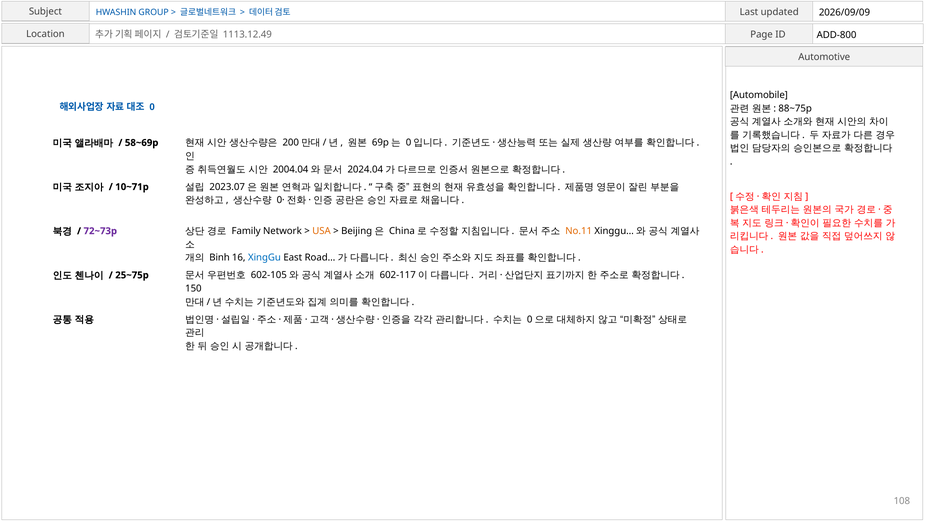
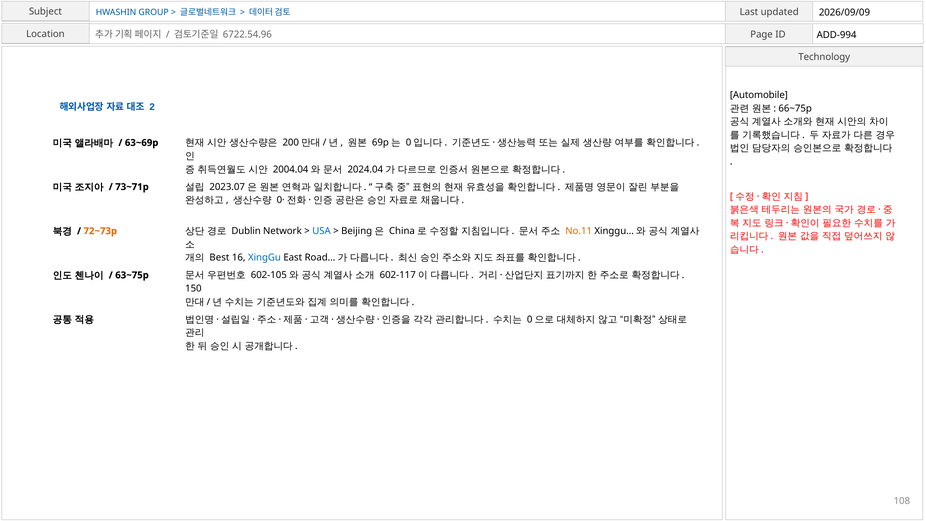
1113.12.49: 1113.12.49 -> 6722.54.96
ADD-800: ADD-800 -> ADD-994
Automotive: Automotive -> Technology
0: 0 -> 2
88~75p: 88~75p -> 66~75p
58~69p: 58~69p -> 63~69p
10~71p: 10~71p -> 73~71p
72~73p colour: purple -> orange
Family: Family -> Dublin
USA colour: orange -> blue
Binh: Binh -> Best
25~75p: 25~75p -> 63~75p
